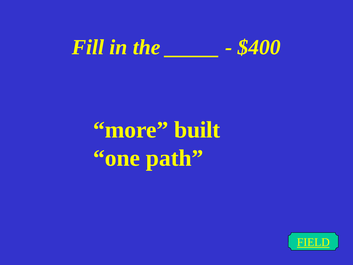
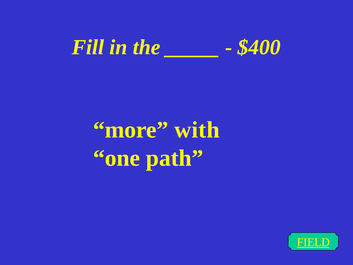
built: built -> with
